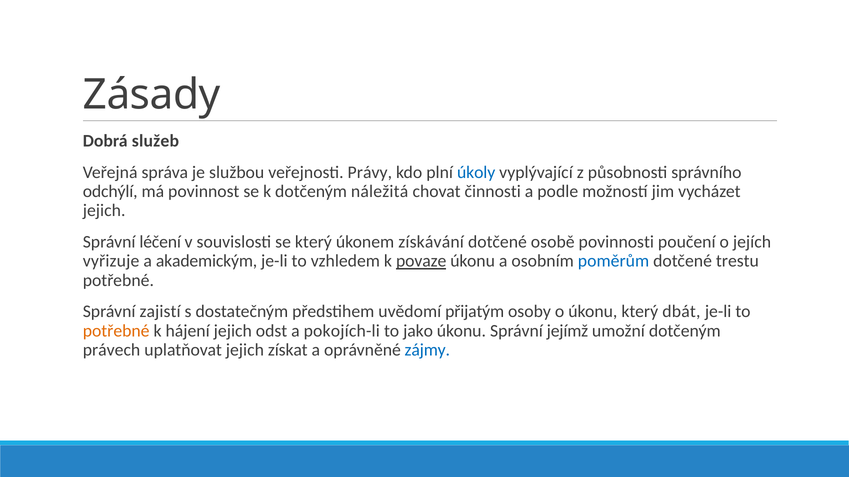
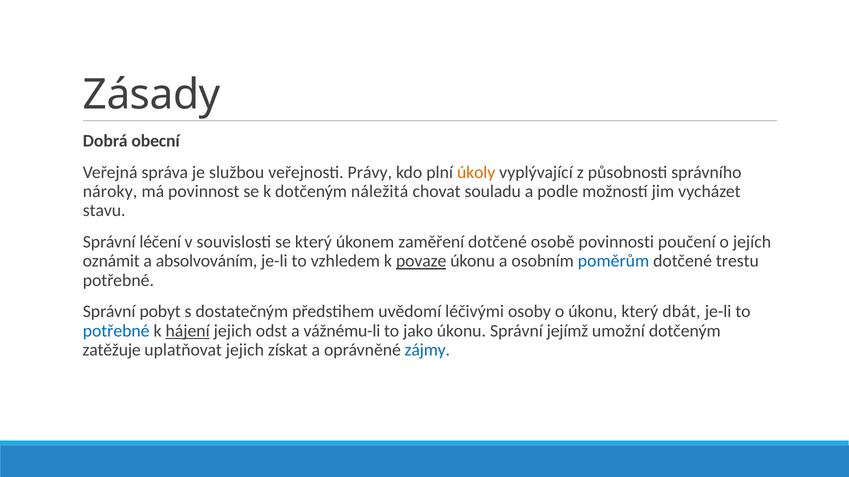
služeb: služeb -> obecní
úkoly colour: blue -> orange
odchýlí: odchýlí -> nároky
činnosti: činnosti -> souladu
jejich at (104, 211): jejich -> stavu
získávání: získávání -> zaměření
vyřizuje: vyřizuje -> oznámit
akademickým: akademickým -> absolvováním
zajistí: zajistí -> pobyt
přijatým: přijatým -> léčivými
potřebné at (116, 331) colour: orange -> blue
hájení underline: none -> present
pokojích-li: pokojích-li -> vážnému-li
právech: právech -> zatěžuje
